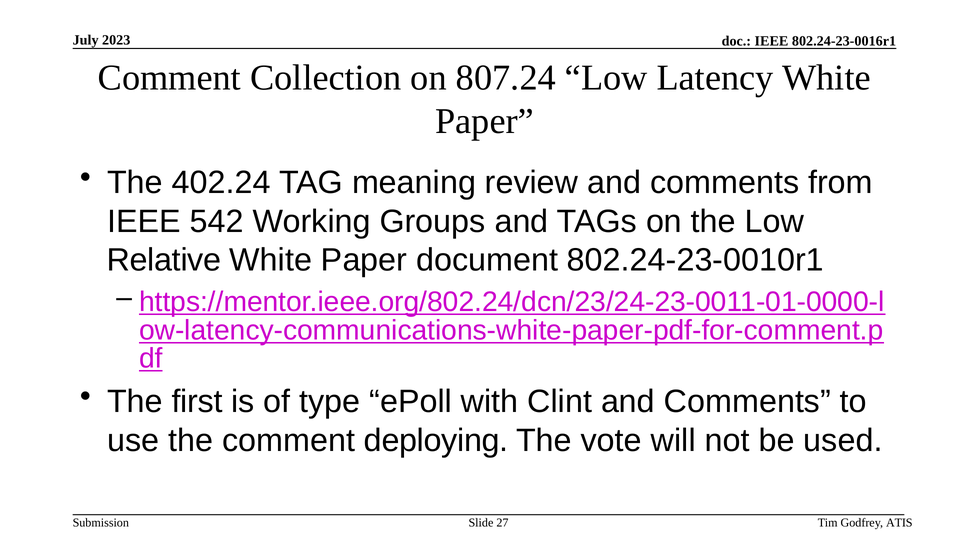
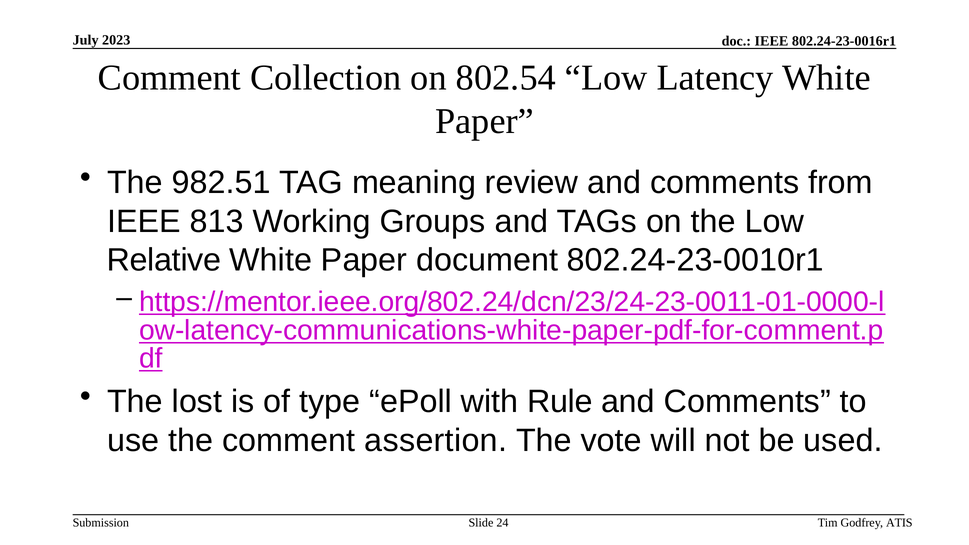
807.24: 807.24 -> 802.54
402.24: 402.24 -> 982.51
542: 542 -> 813
first: first -> lost
Clint: Clint -> Rule
deploying: deploying -> assertion
27: 27 -> 24
